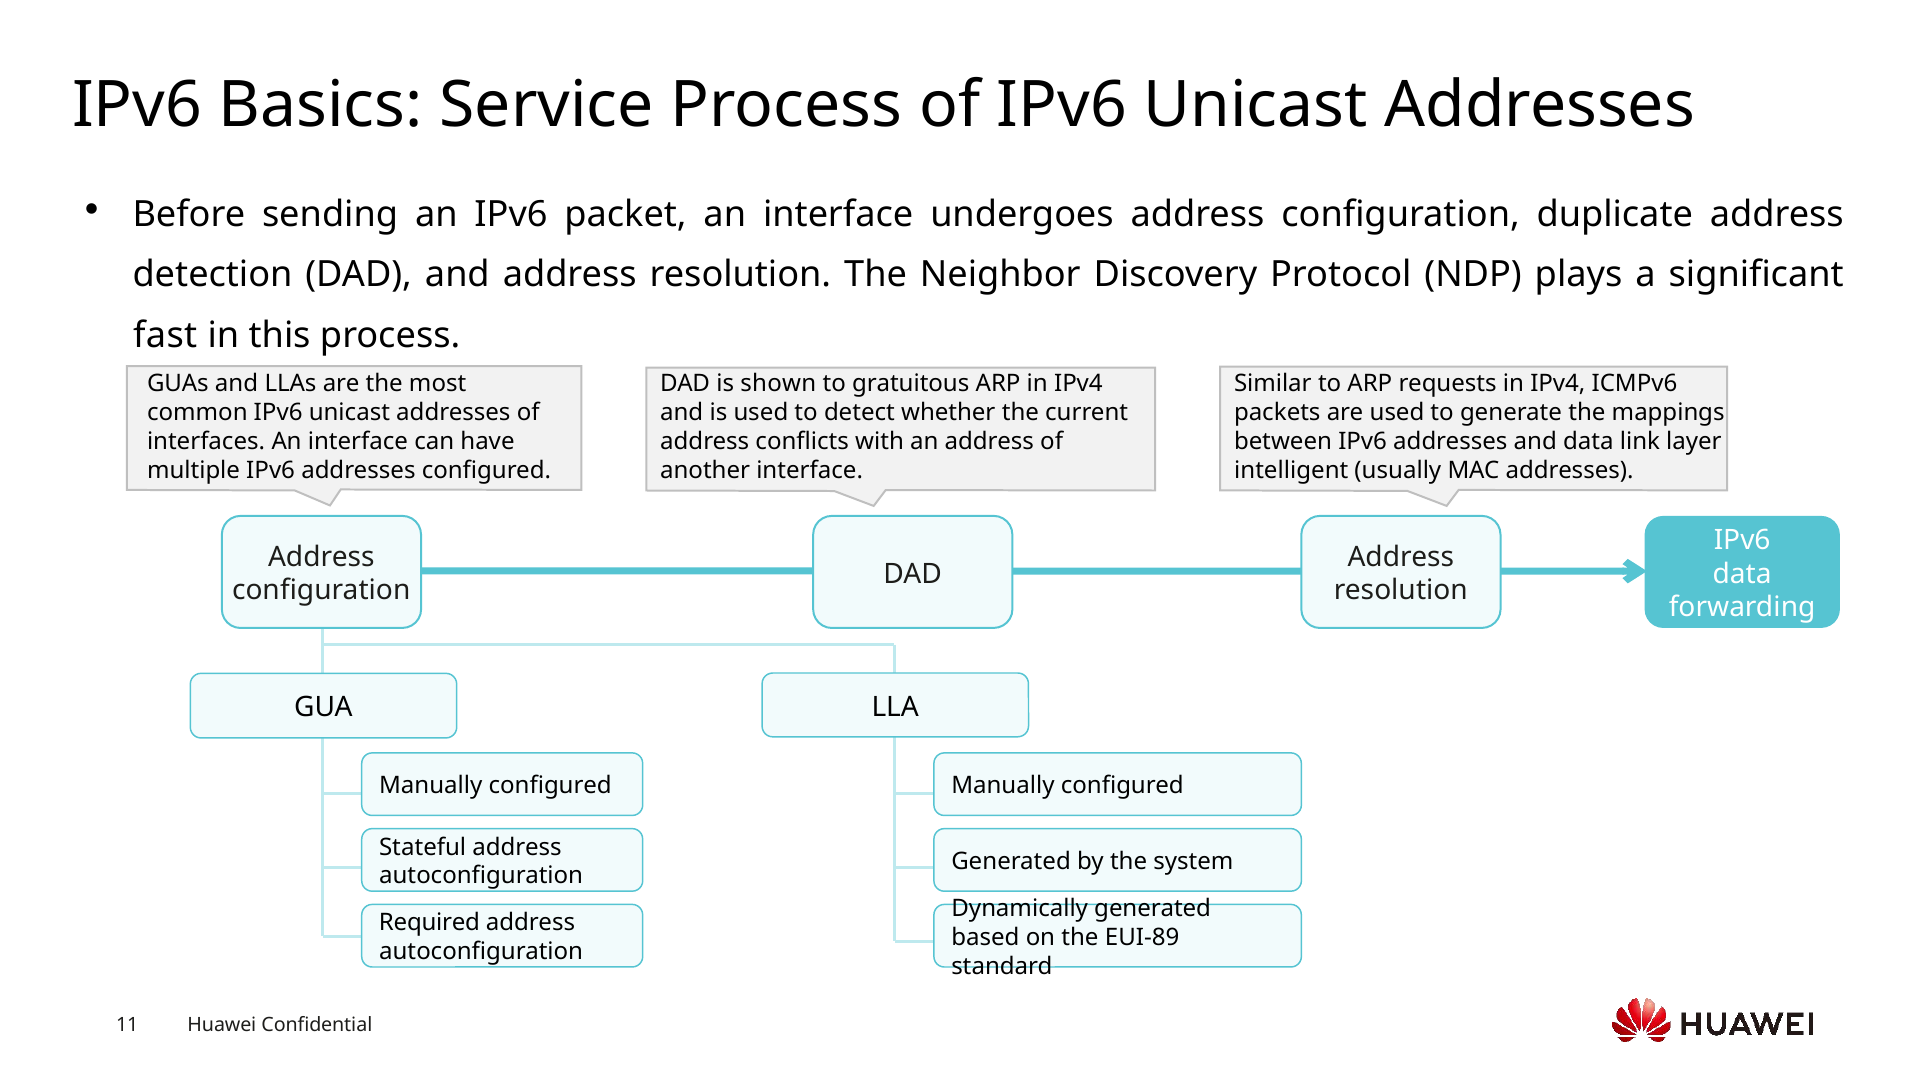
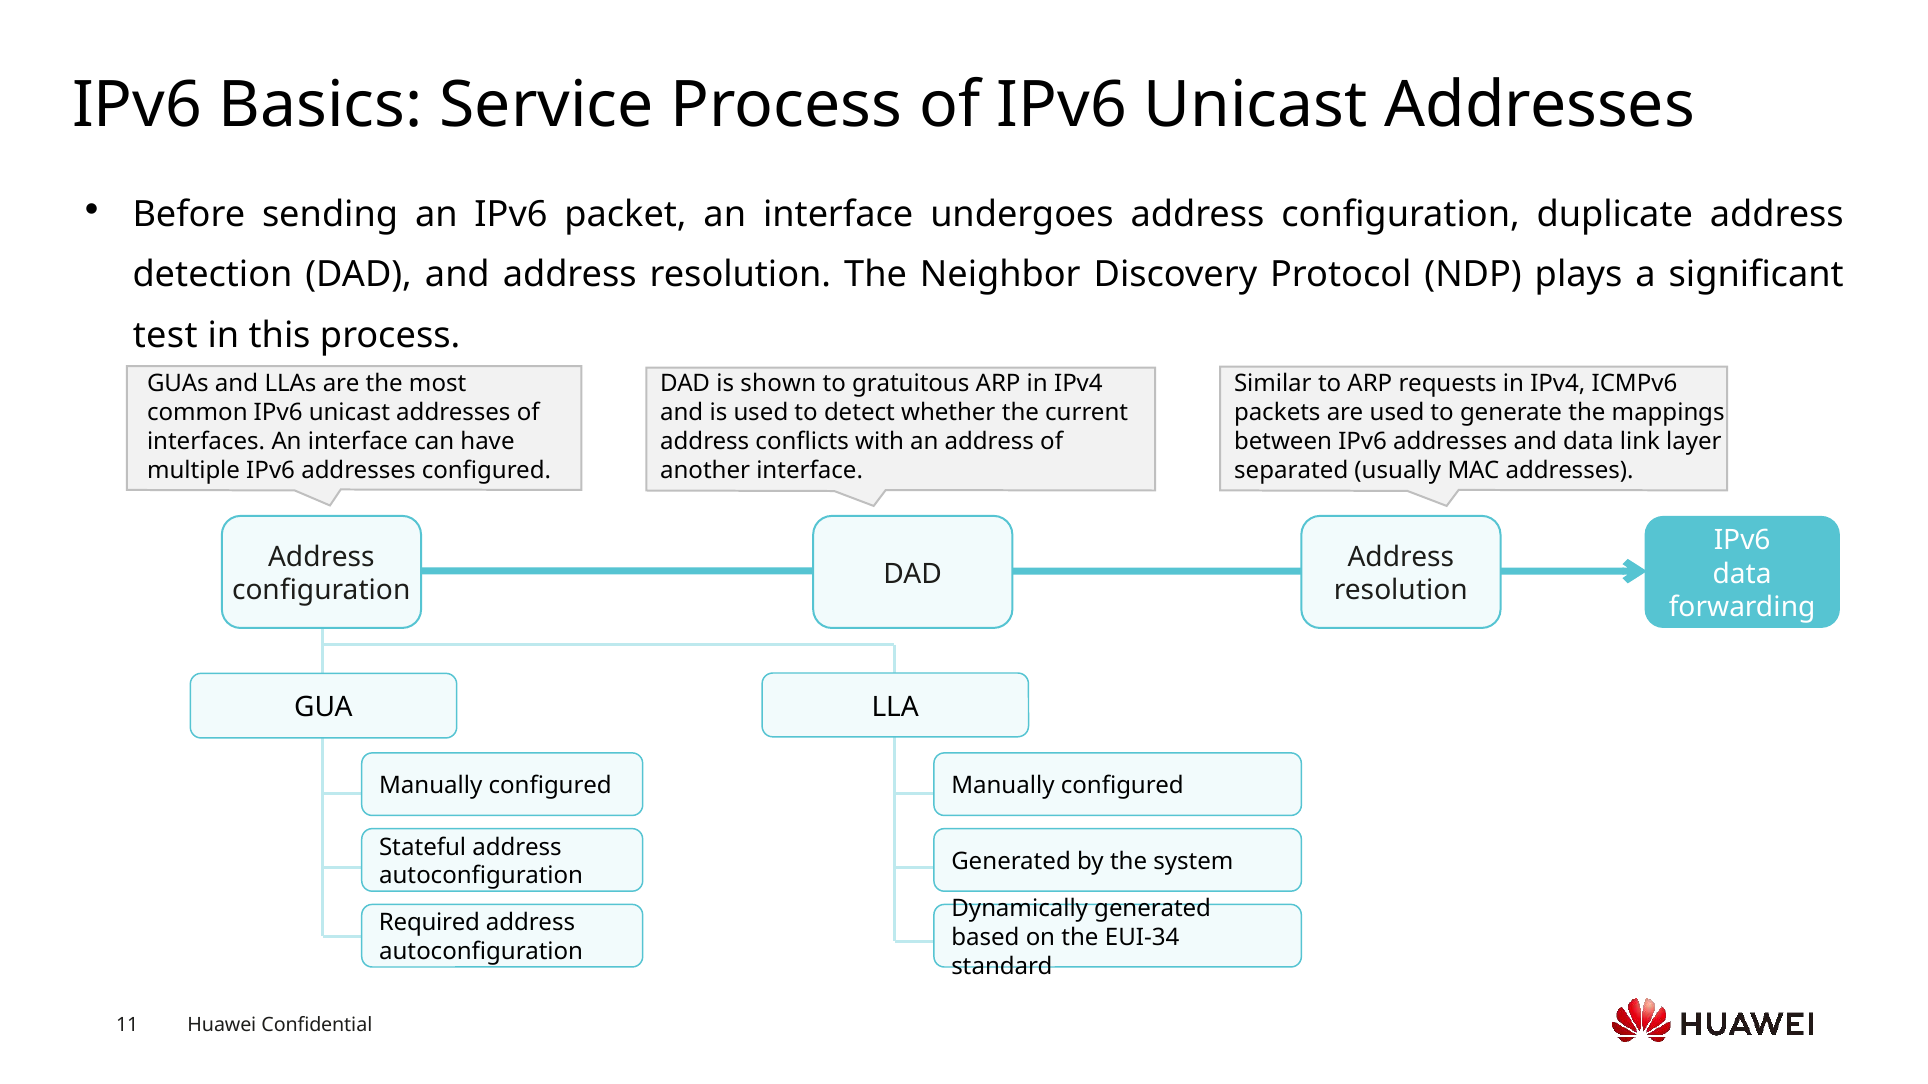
fast: fast -> test
intelligent: intelligent -> separated
EUI-89: EUI-89 -> EUI-34
